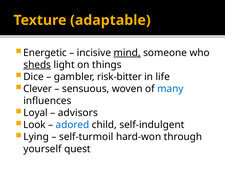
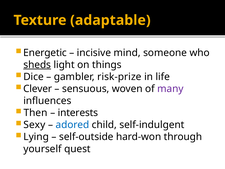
mind underline: present -> none
risk-bitter: risk-bitter -> risk-prize
many colour: blue -> purple
Loyal: Loyal -> Then
advisors: advisors -> interests
Look: Look -> Sexy
self-turmoil: self-turmoil -> self-outside
